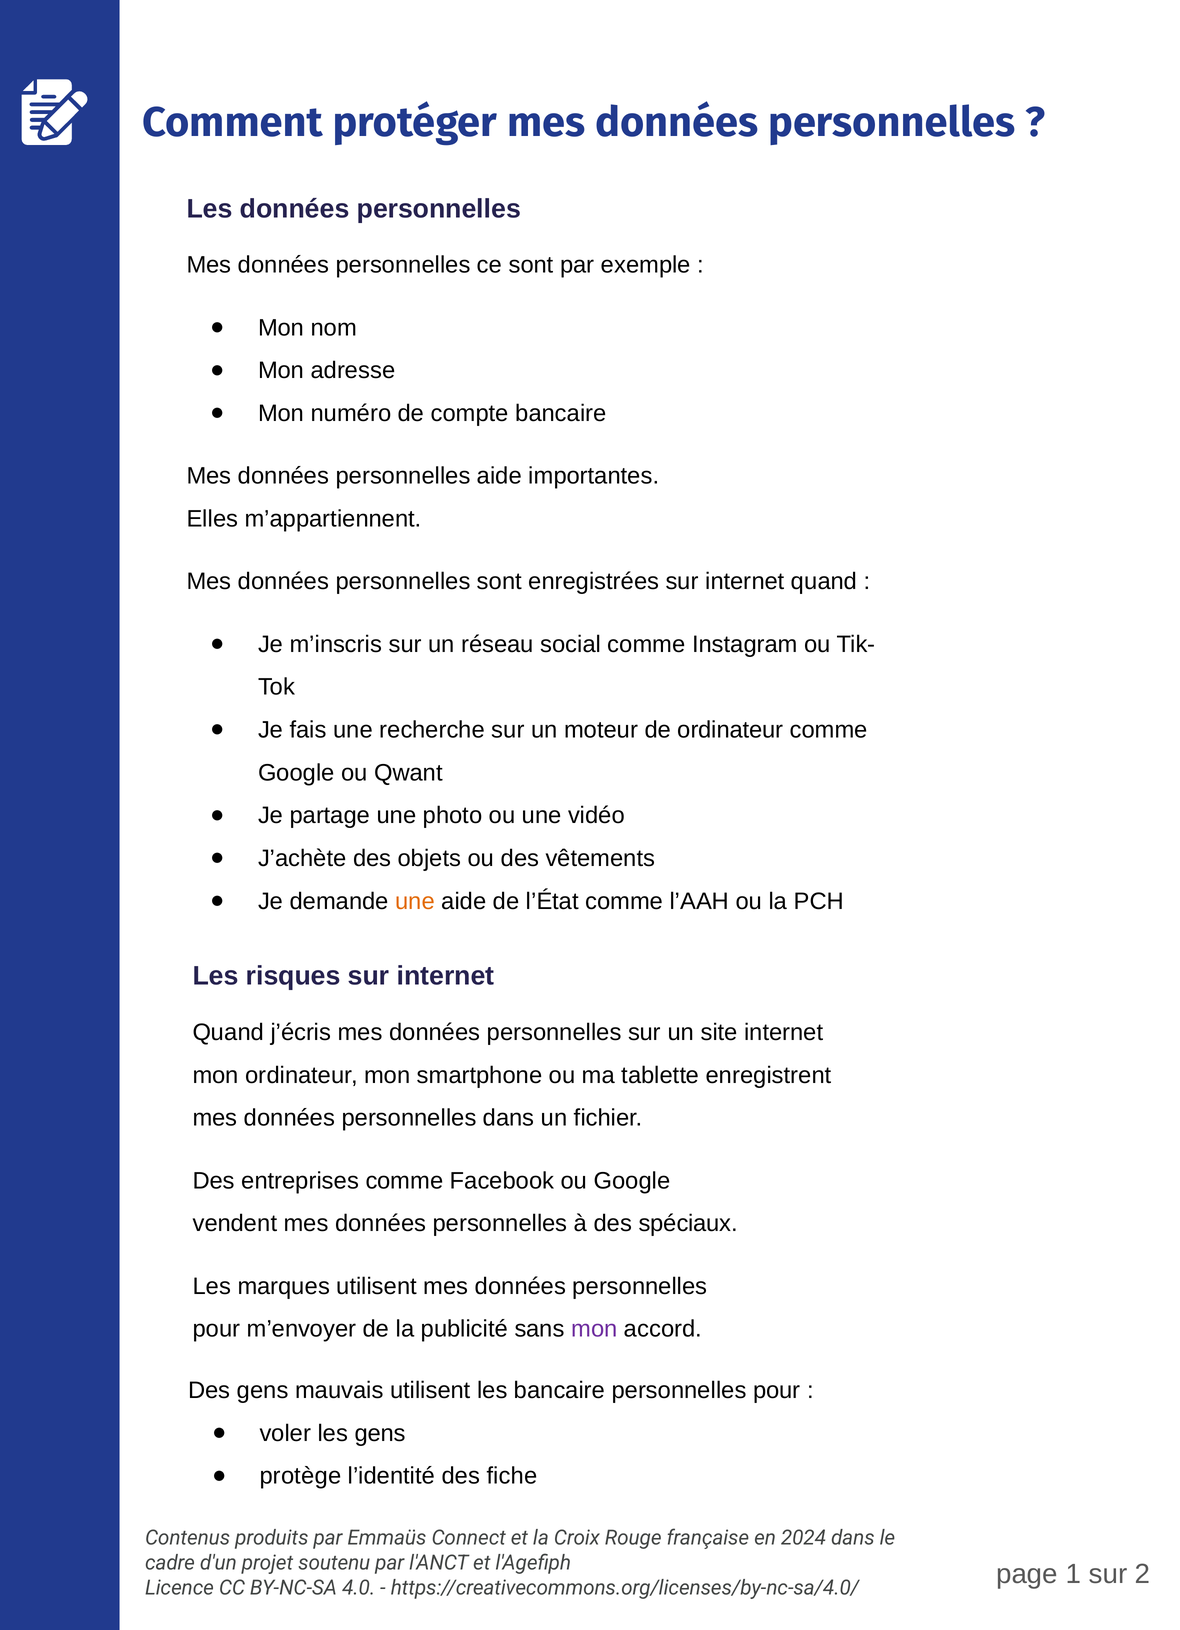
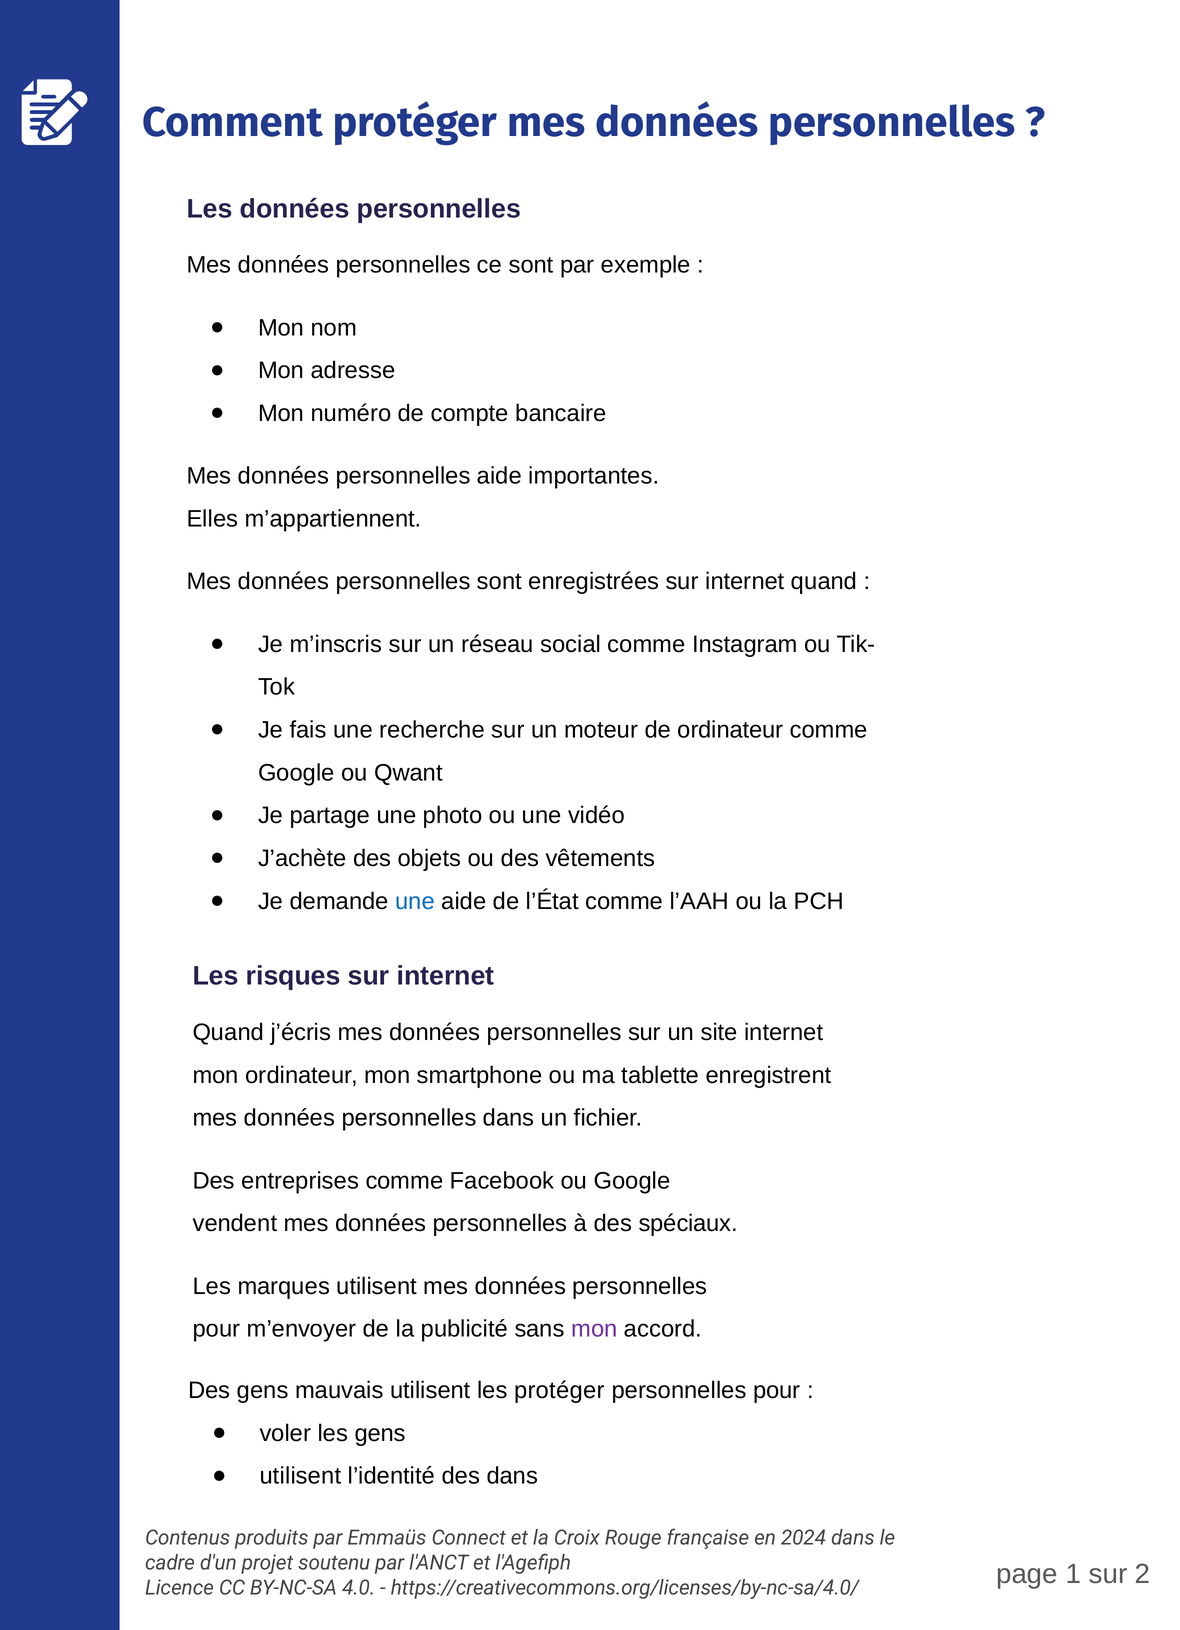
une at (415, 901) colour: orange -> blue
les bancaire: bancaire -> protéger
protège at (300, 1476): protège -> utilisent
des fiche: fiche -> dans
